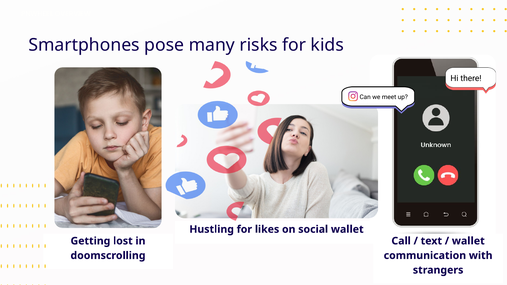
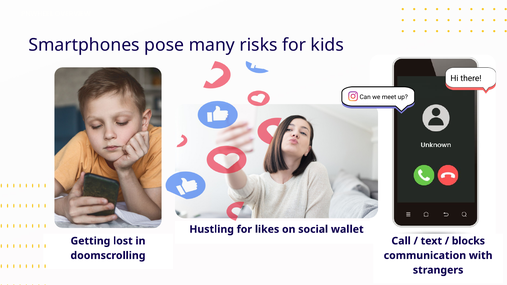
wallet at (468, 241): wallet -> blocks
